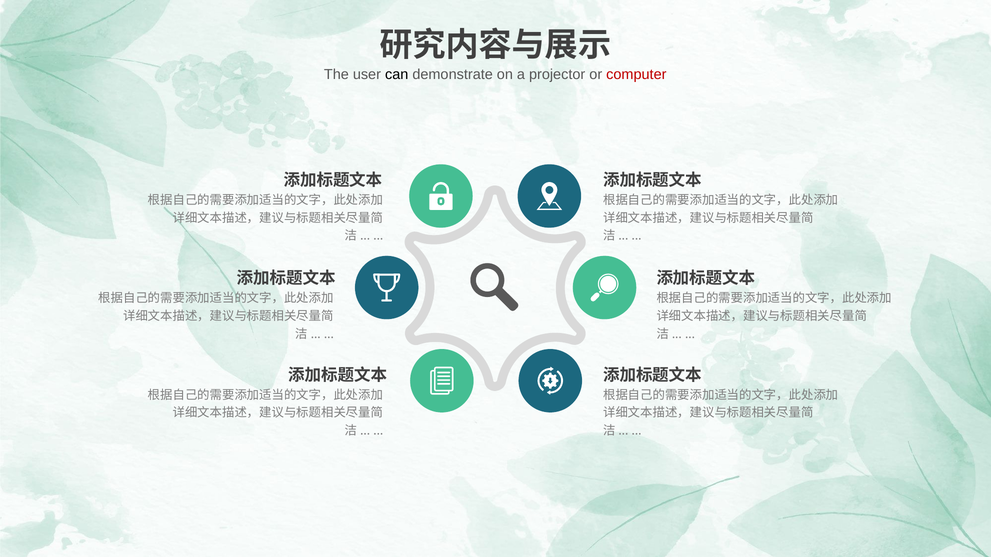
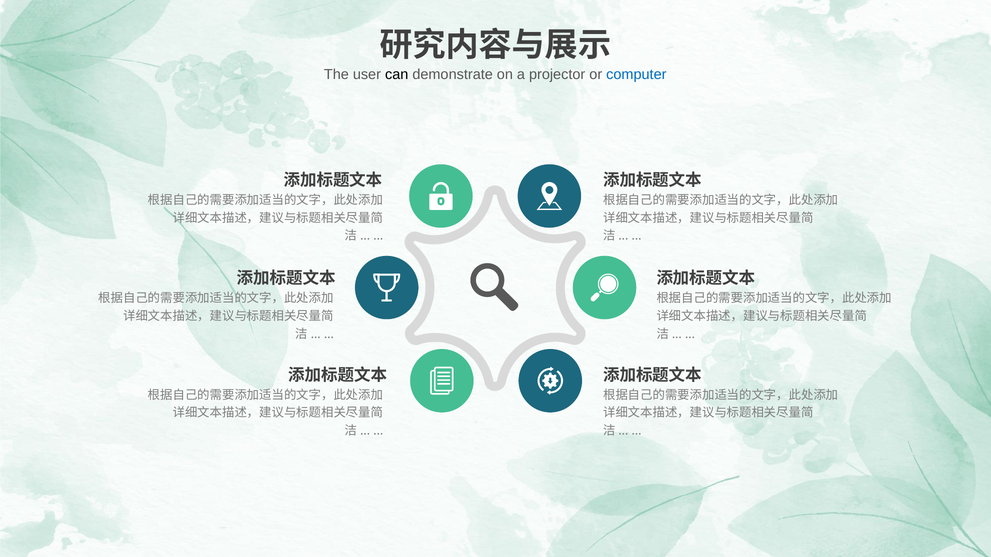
computer colour: red -> blue
